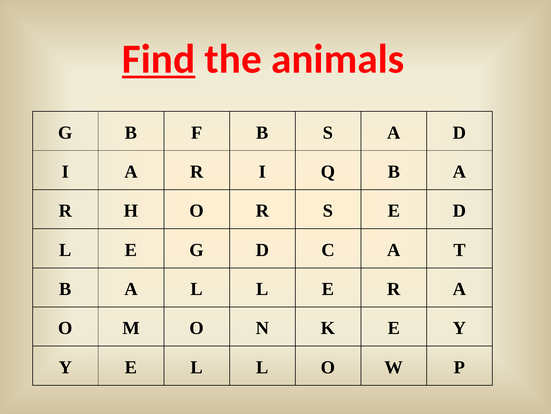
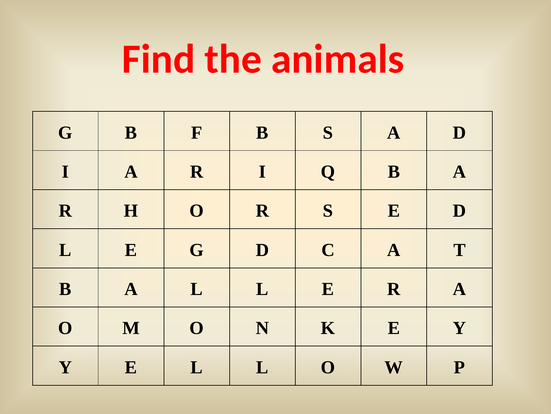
Find underline: present -> none
